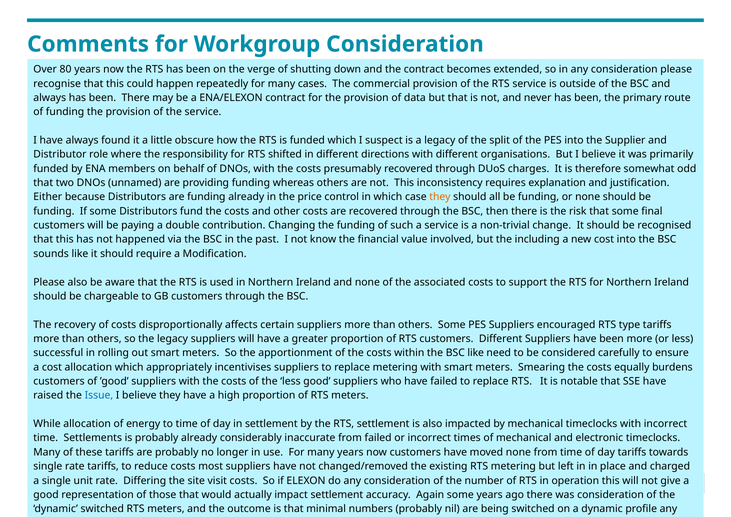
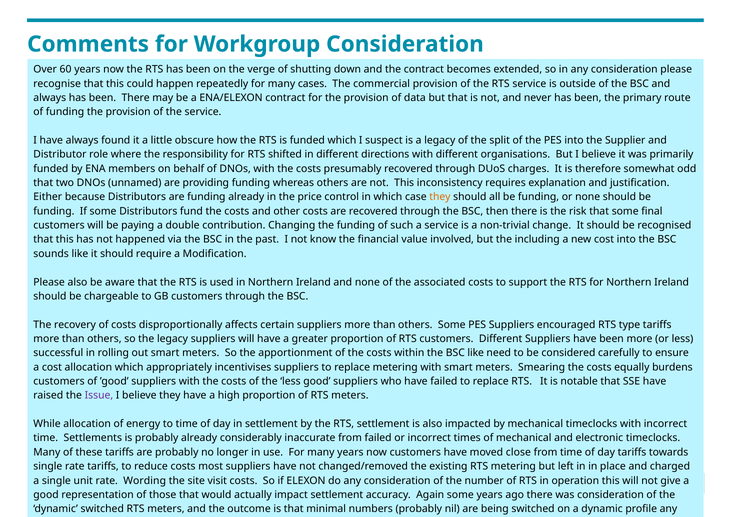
80: 80 -> 60
Issue at (99, 395) colour: blue -> purple
moved none: none -> close
Differing: Differing -> Wording
